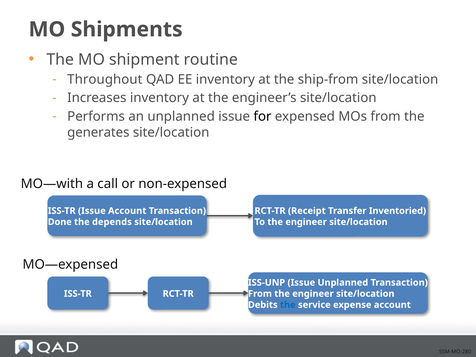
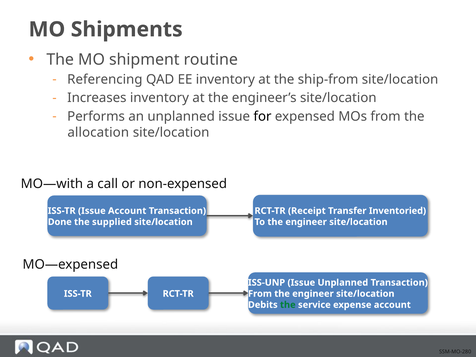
Throughout: Throughout -> Referencing
generates: generates -> allocation
depends: depends -> supplied
the at (288, 305) colour: blue -> green
